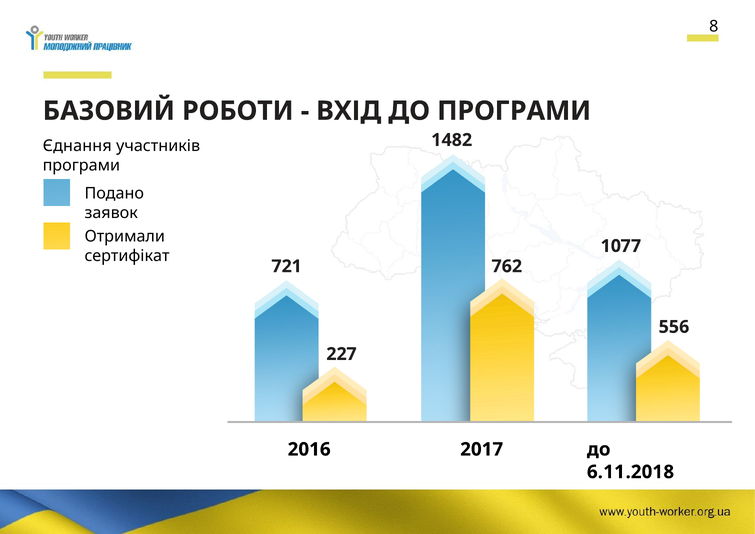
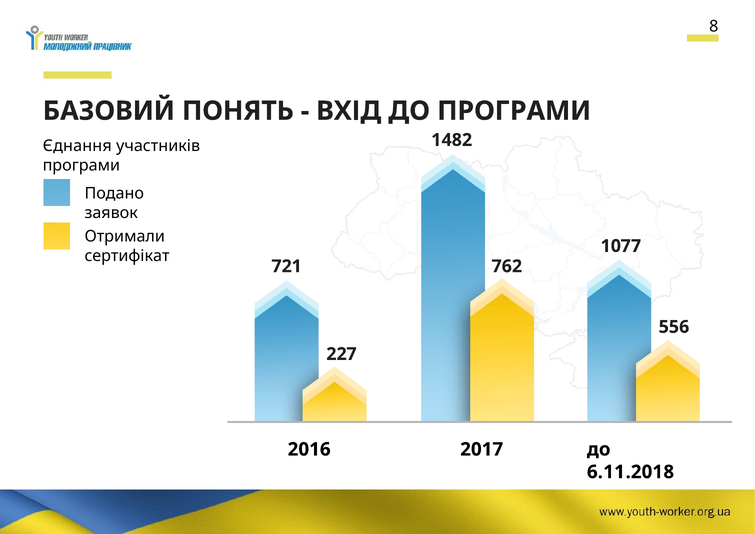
РОБОТИ: РОБОТИ -> ПОНЯТЬ
